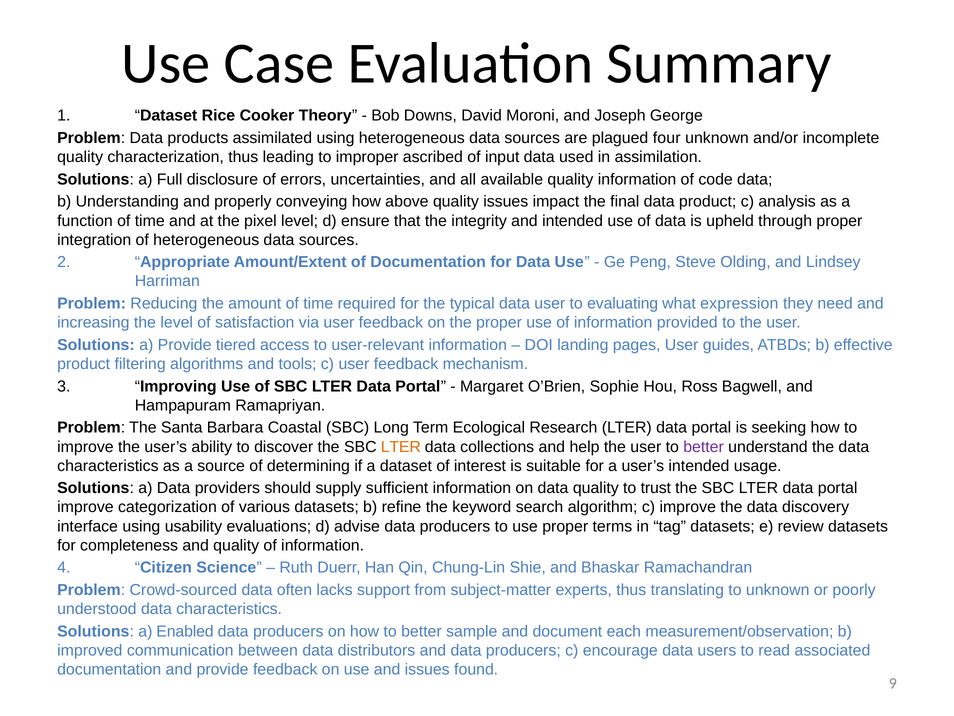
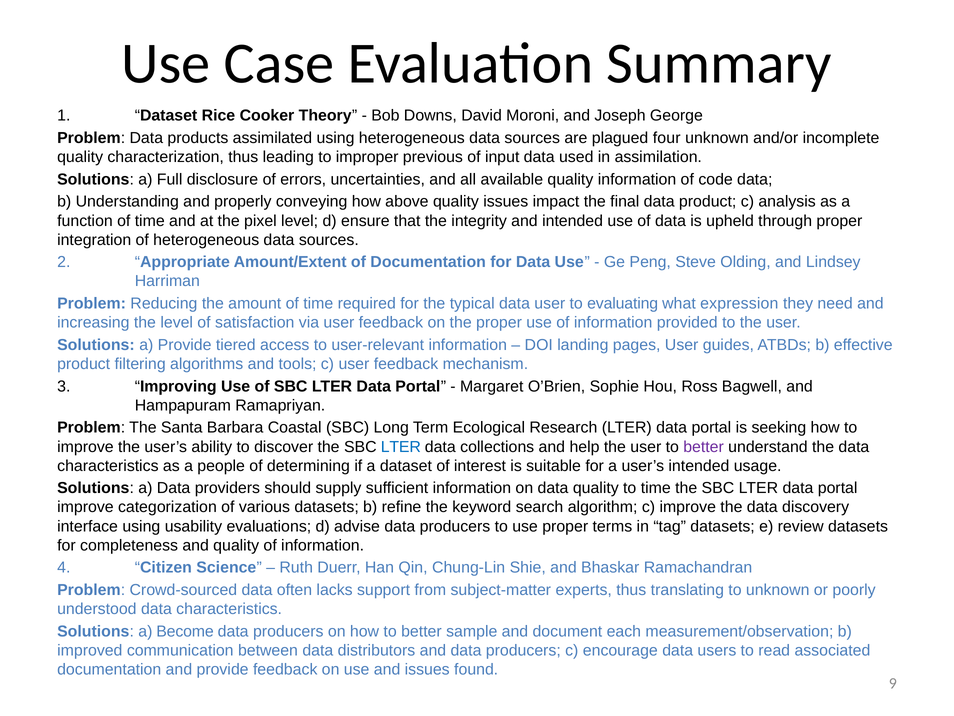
ascribed: ascribed -> previous
LTER at (401, 446) colour: orange -> blue
source: source -> people
to trust: trust -> time
Enabled: Enabled -> Become
